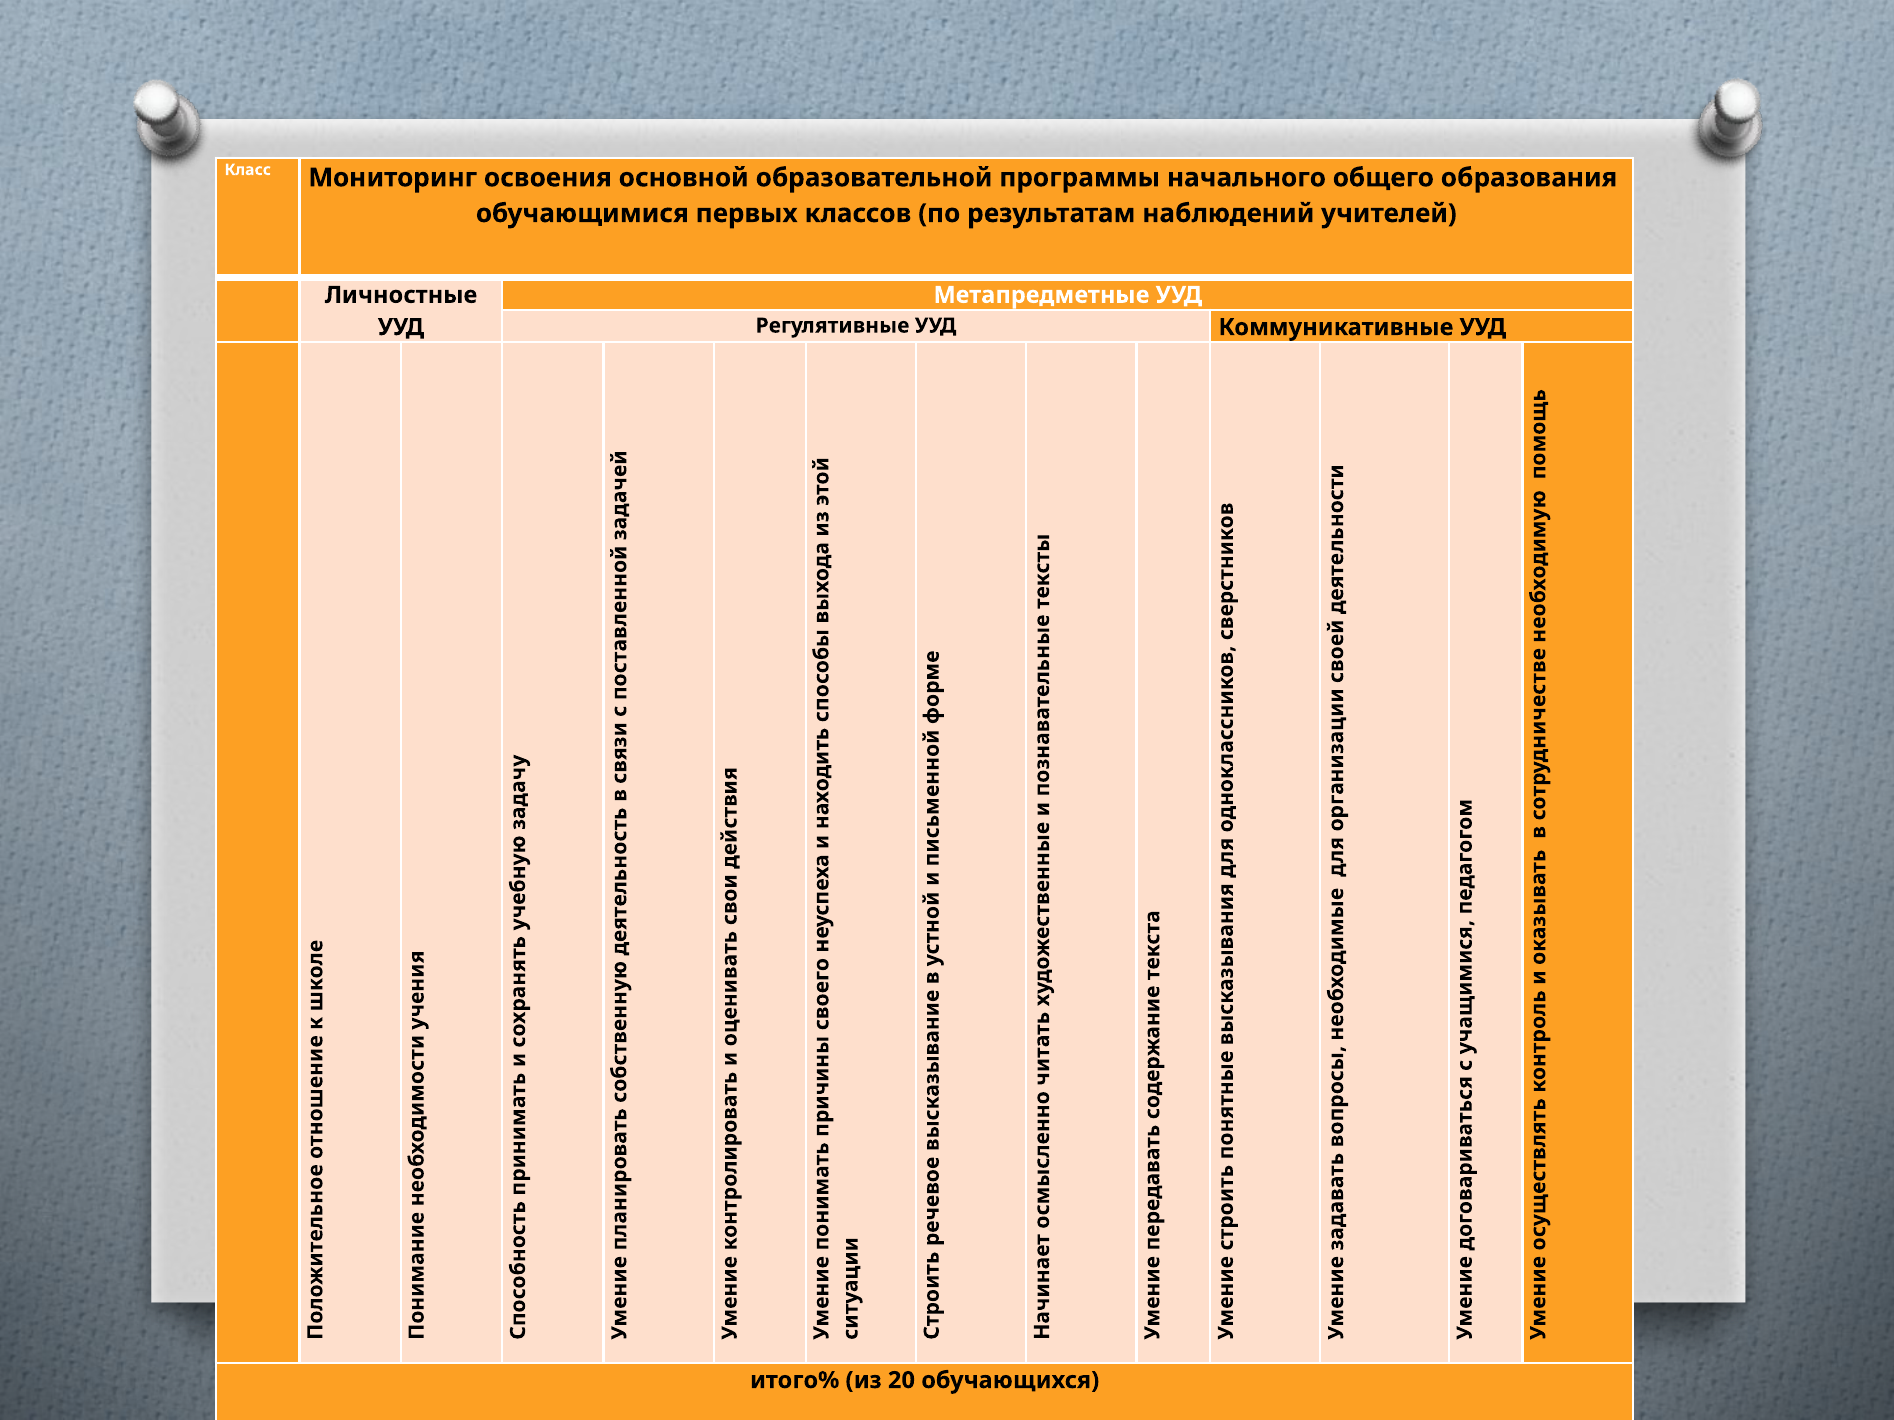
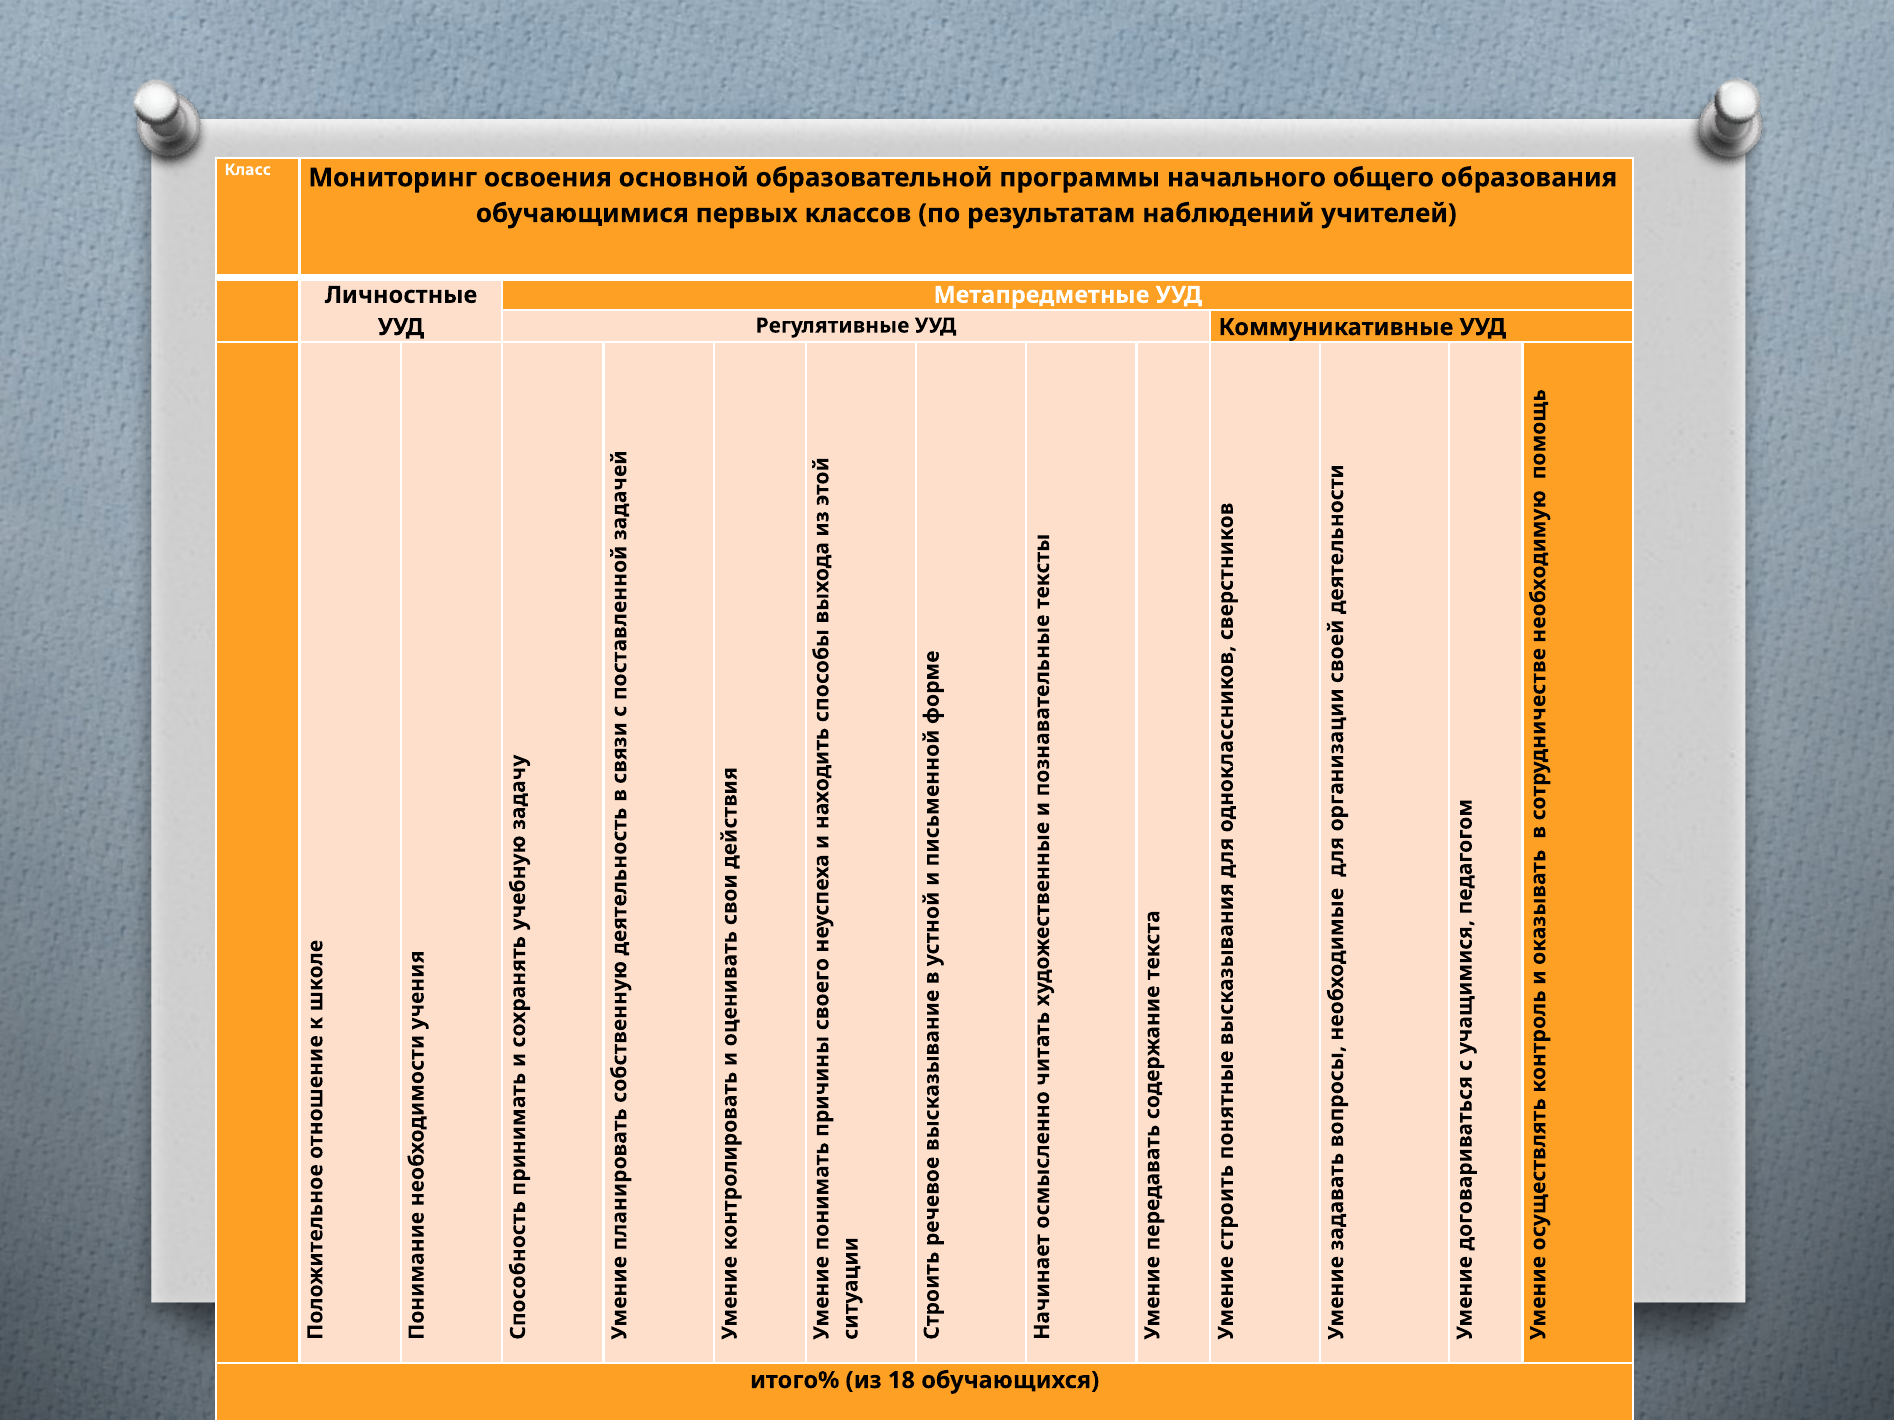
20: 20 -> 18
